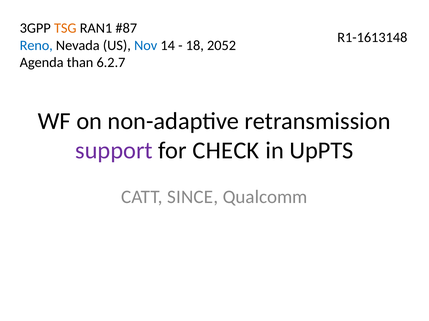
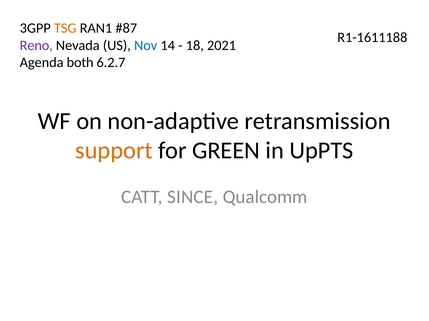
R1-1613148: R1-1613148 -> R1-1611188
Reno colour: blue -> purple
2052: 2052 -> 2021
than: than -> both
support colour: purple -> orange
CHECK: CHECK -> GREEN
